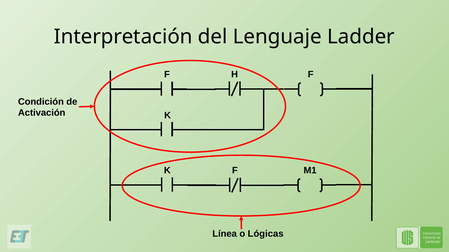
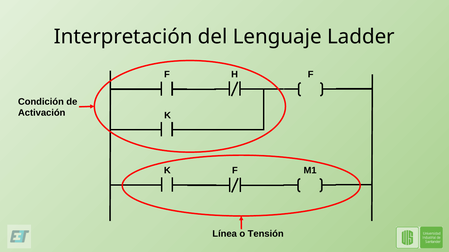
Lógicas: Lógicas -> Tensión
